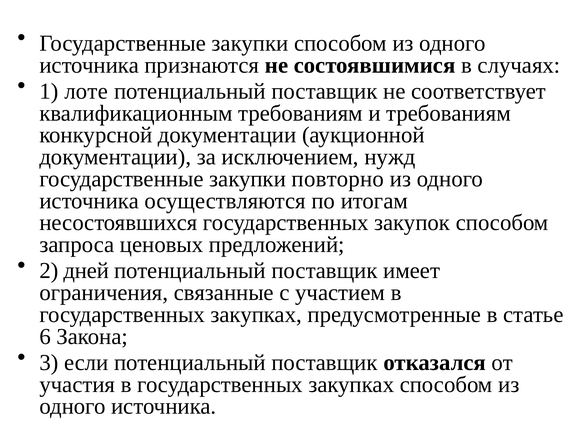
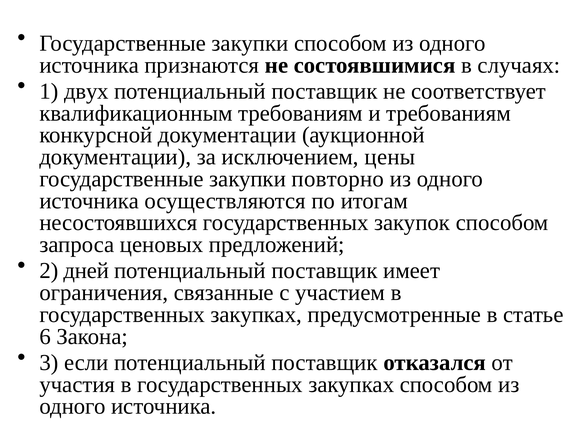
лоте: лоте -> двух
нужд: нужд -> цены
